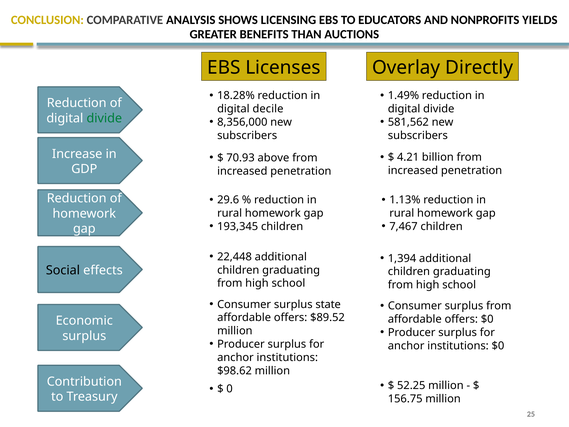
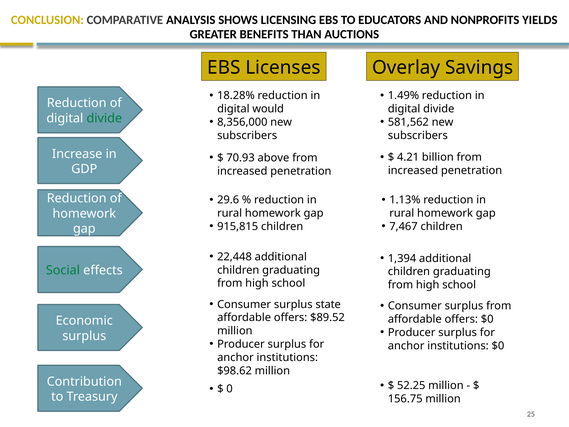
Directly: Directly -> Savings
decile: decile -> would
193,345: 193,345 -> 915,815
Social colour: black -> green
